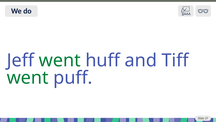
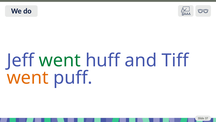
went at (28, 78) colour: green -> orange
